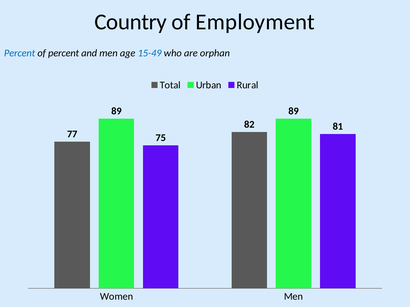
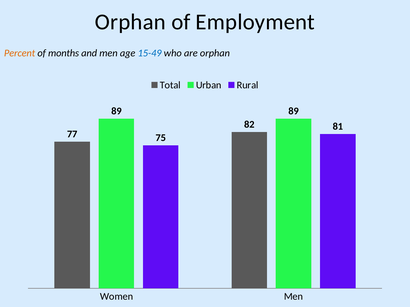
Country at (131, 22): Country -> Orphan
Percent at (20, 53) colour: blue -> orange
of percent: percent -> months
